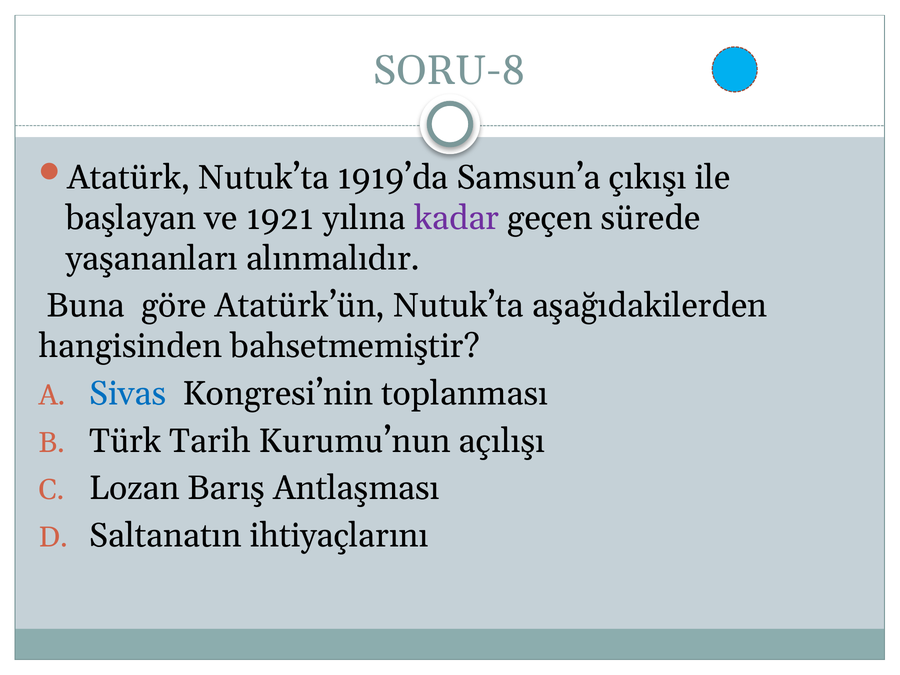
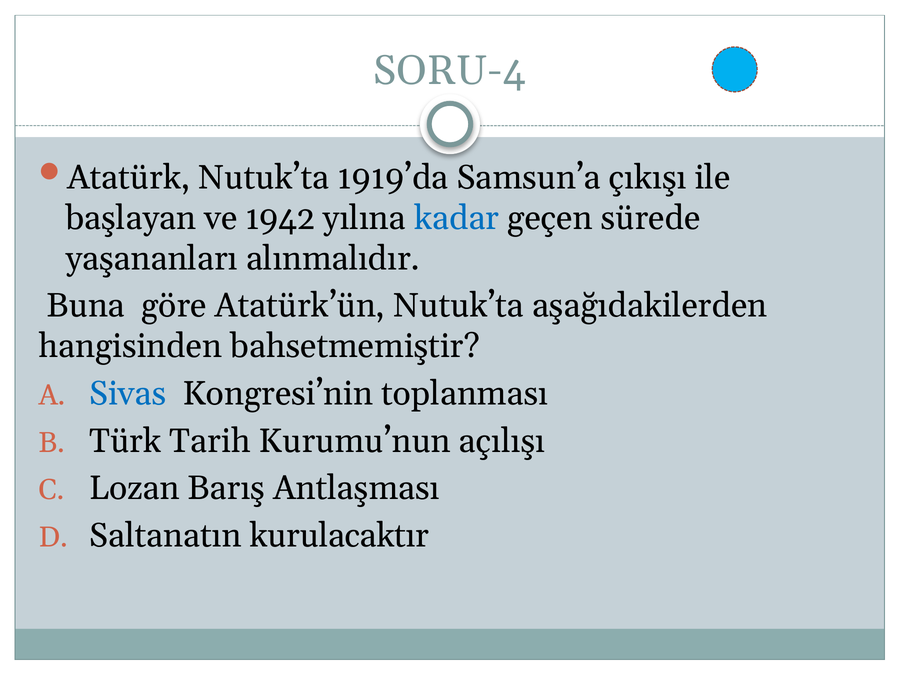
SORU-8: SORU-8 -> SORU-4
1921: 1921 -> 1942
kadar colour: purple -> blue
ihtiyaçlarını: ihtiyaçlarını -> kurulacaktır
